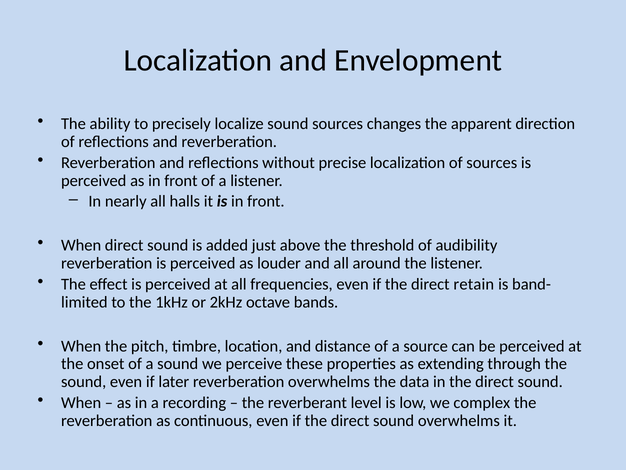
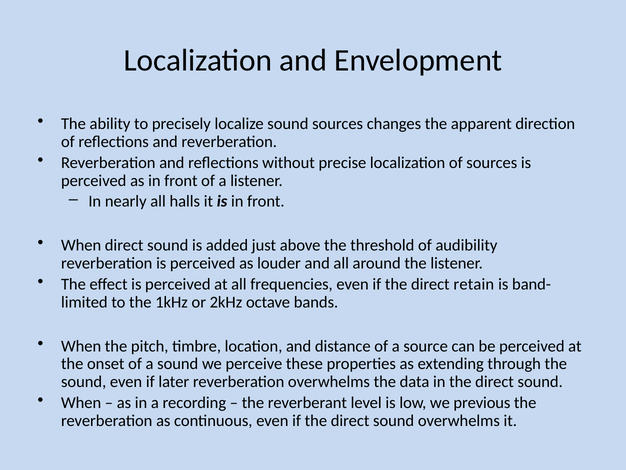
complex: complex -> previous
